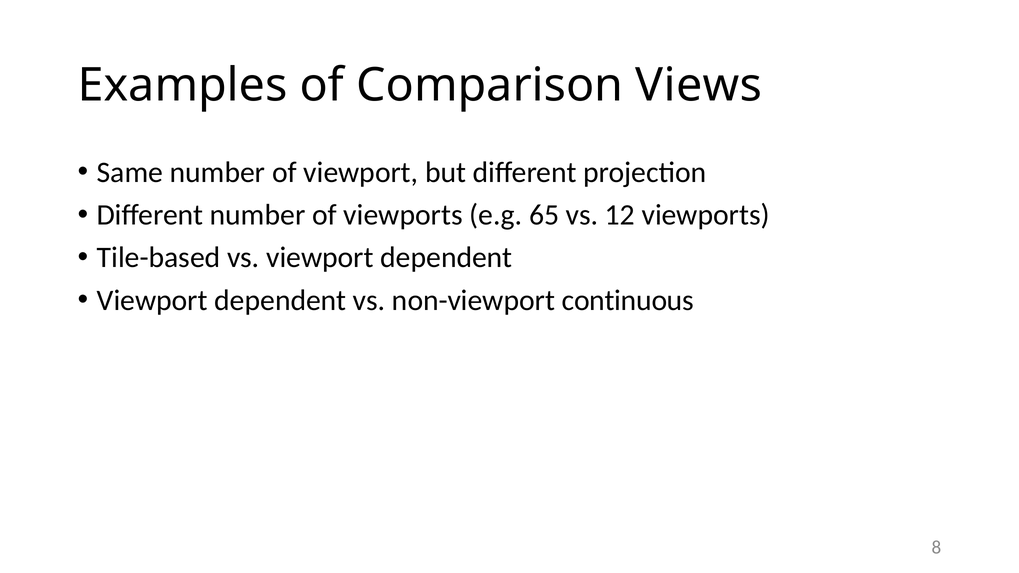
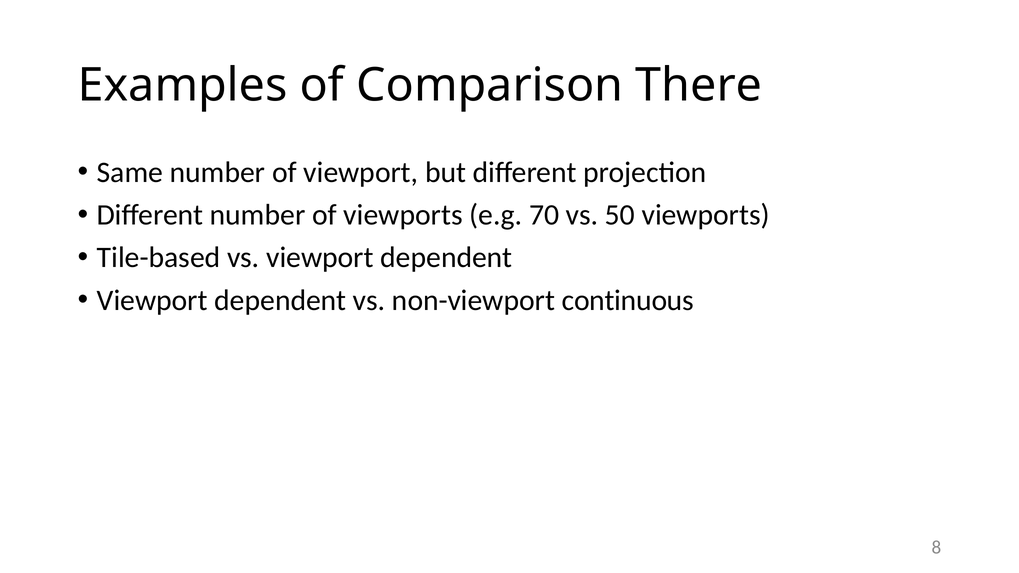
Views: Views -> There
65: 65 -> 70
12: 12 -> 50
